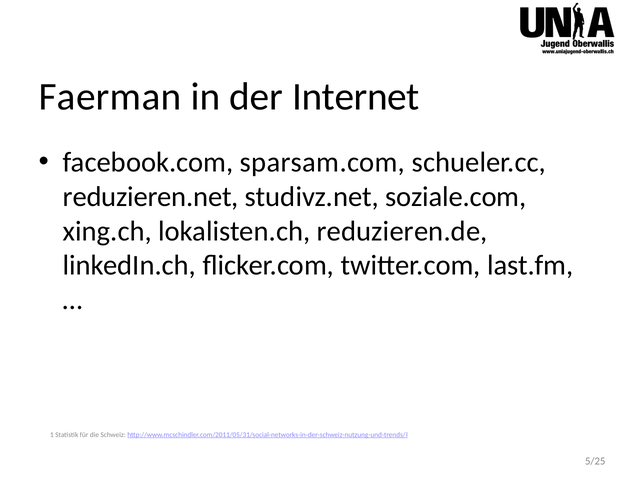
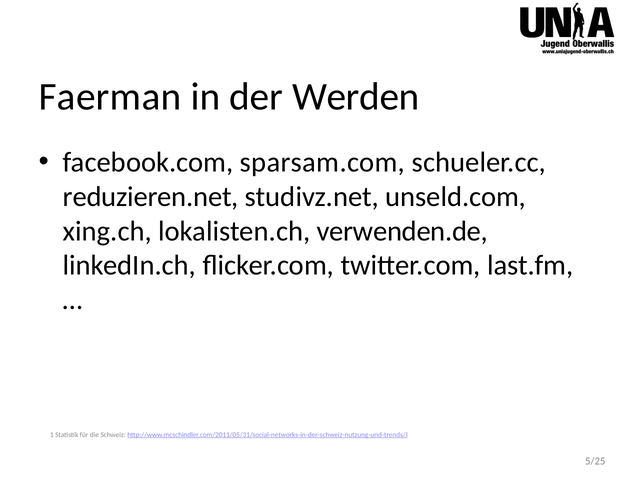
Internet: Internet -> Werden
soziale.com: soziale.com -> unseld.com
reduzieren.de: reduzieren.de -> verwenden.de
